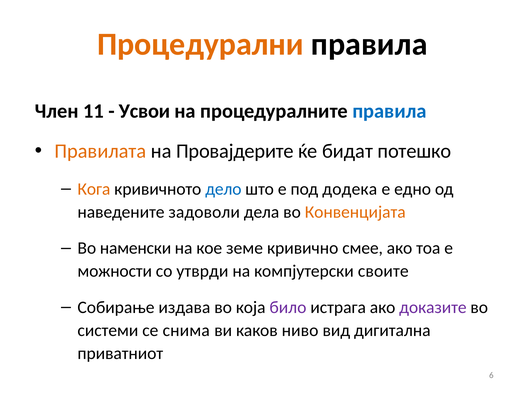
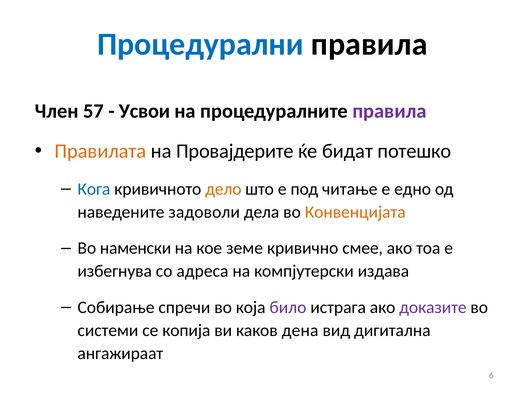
Процедурални colour: orange -> blue
11: 11 -> 57
правила at (389, 111) colour: blue -> purple
Кога colour: orange -> blue
дело colour: blue -> orange
додека: додека -> читање
можности: можности -> избегнува
утврди: утврди -> адреса
своите: своите -> издава
издава: издава -> спречи
снима: снима -> копија
ниво: ниво -> дена
приватниот: приватниот -> ангажираат
